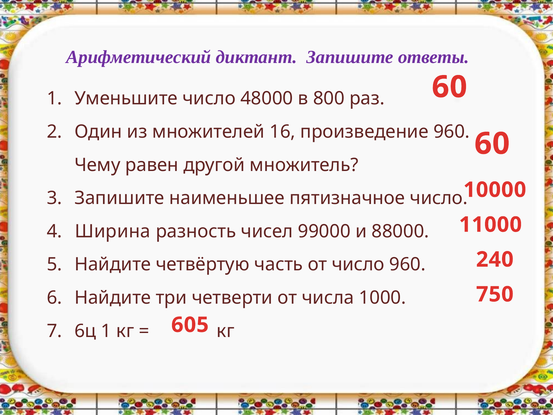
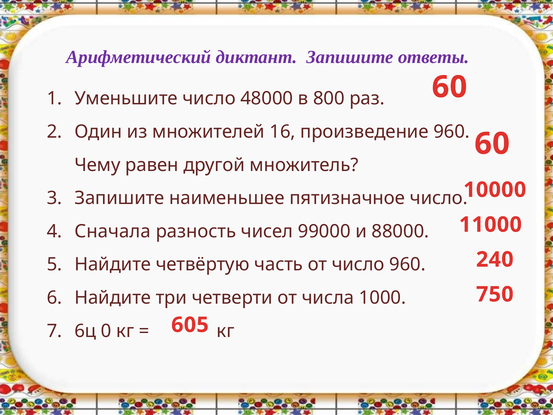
Ширина: Ширина -> Сначала
6ц 1: 1 -> 0
